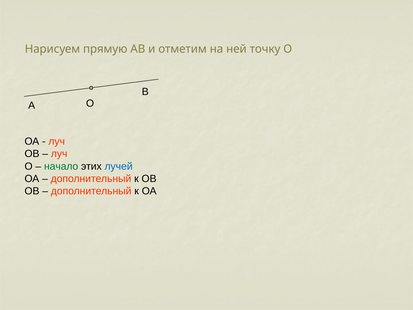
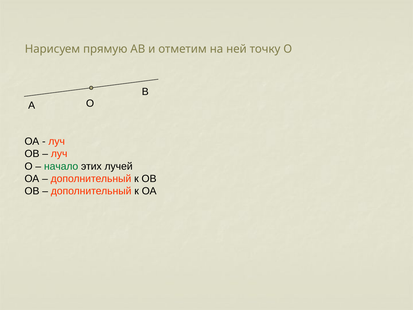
лучей colour: blue -> black
